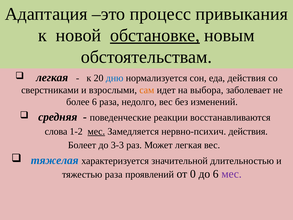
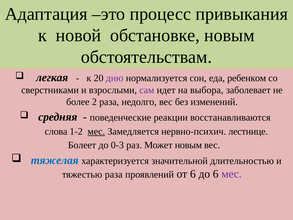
обстановке underline: present -> none
дню colour: blue -> purple
еда действия: действия -> ребенком
сам colour: orange -> purple
более 6: 6 -> 2
нервно-психич действия: действия -> лестнице
3-3: 3-3 -> 0-3
Может легкая: легкая -> новым
от 0: 0 -> 6
